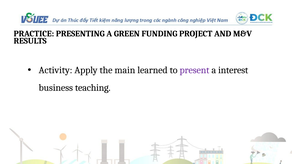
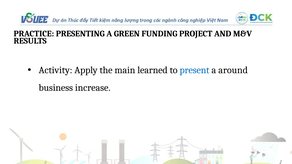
present colour: purple -> blue
interest: interest -> around
teaching: teaching -> increase
